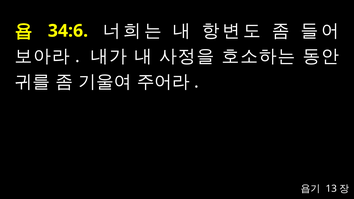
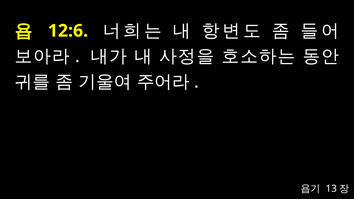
34:6: 34:6 -> 12:6
